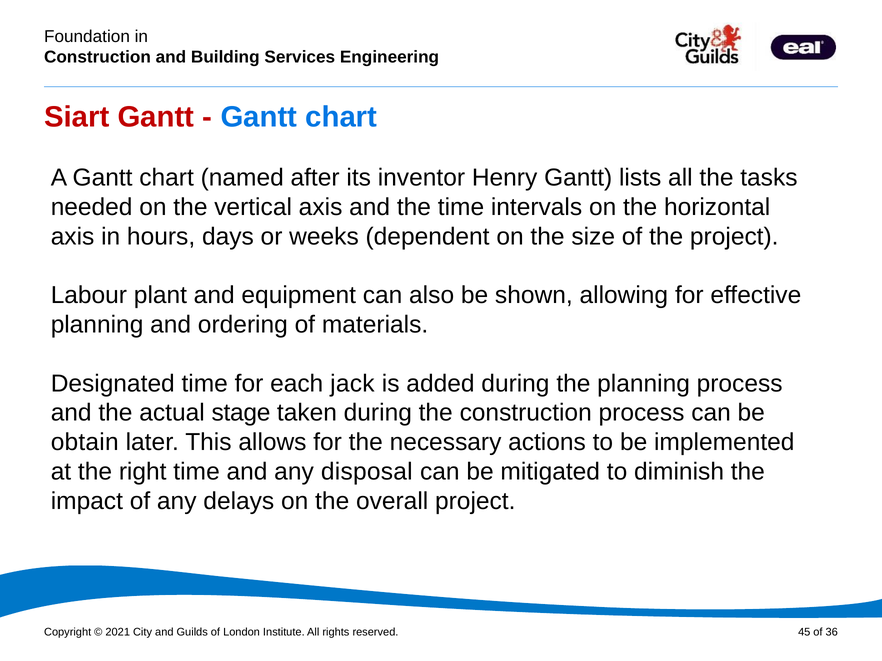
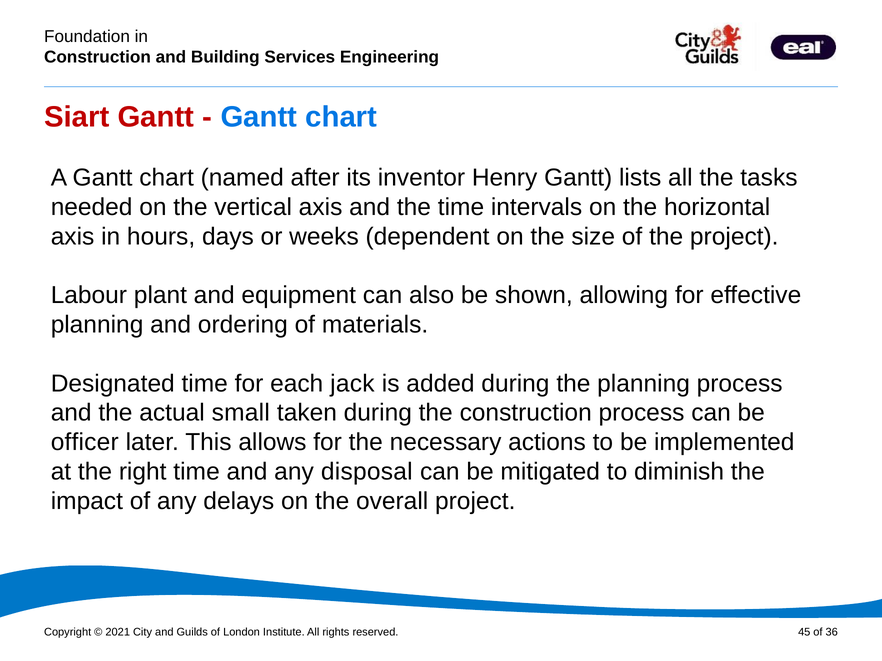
stage: stage -> small
obtain: obtain -> officer
